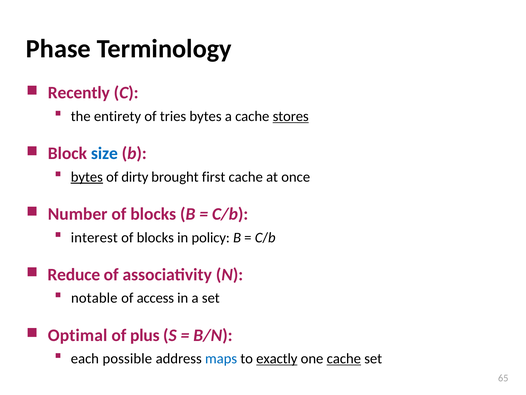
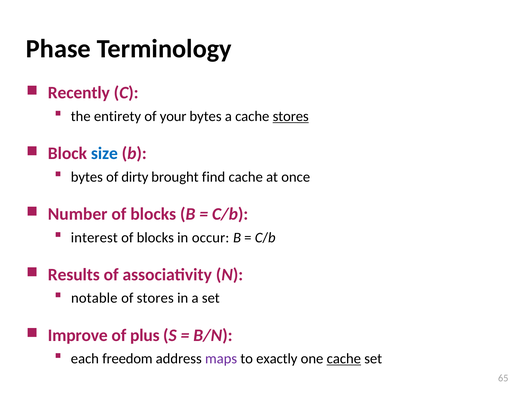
tries: tries -> your
bytes at (87, 177) underline: present -> none
first: first -> find
policy: policy -> occur
Reduce: Reduce -> Results
of access: access -> stores
Optimal: Optimal -> Improve
possible: possible -> freedom
maps colour: blue -> purple
exactly underline: present -> none
